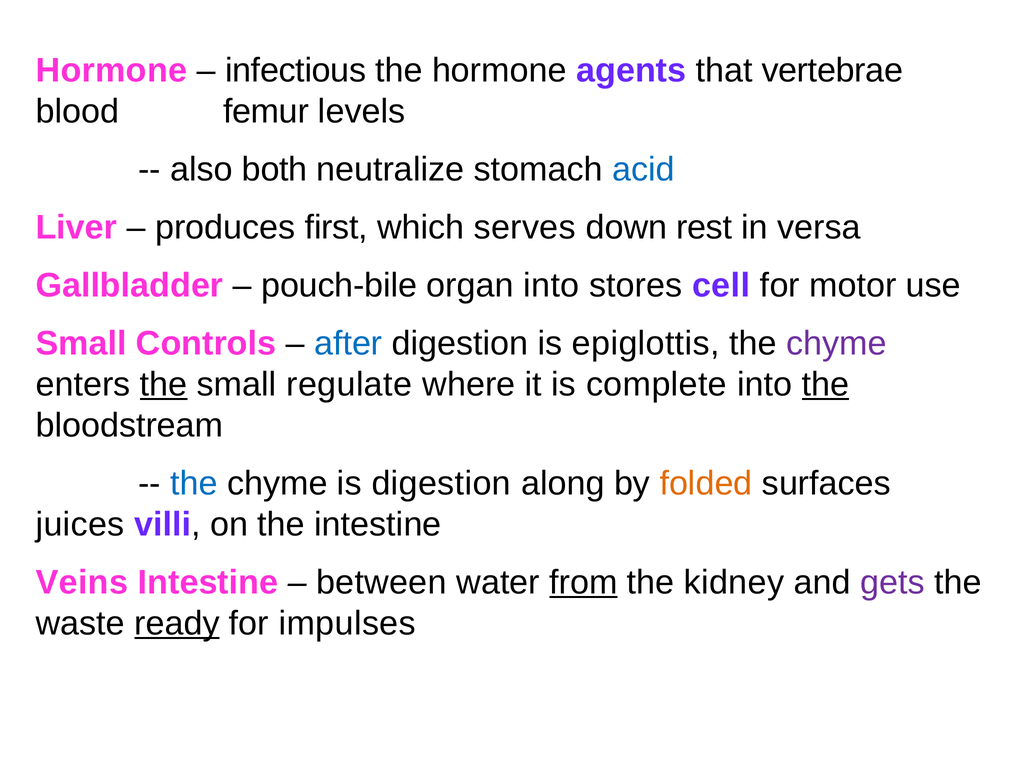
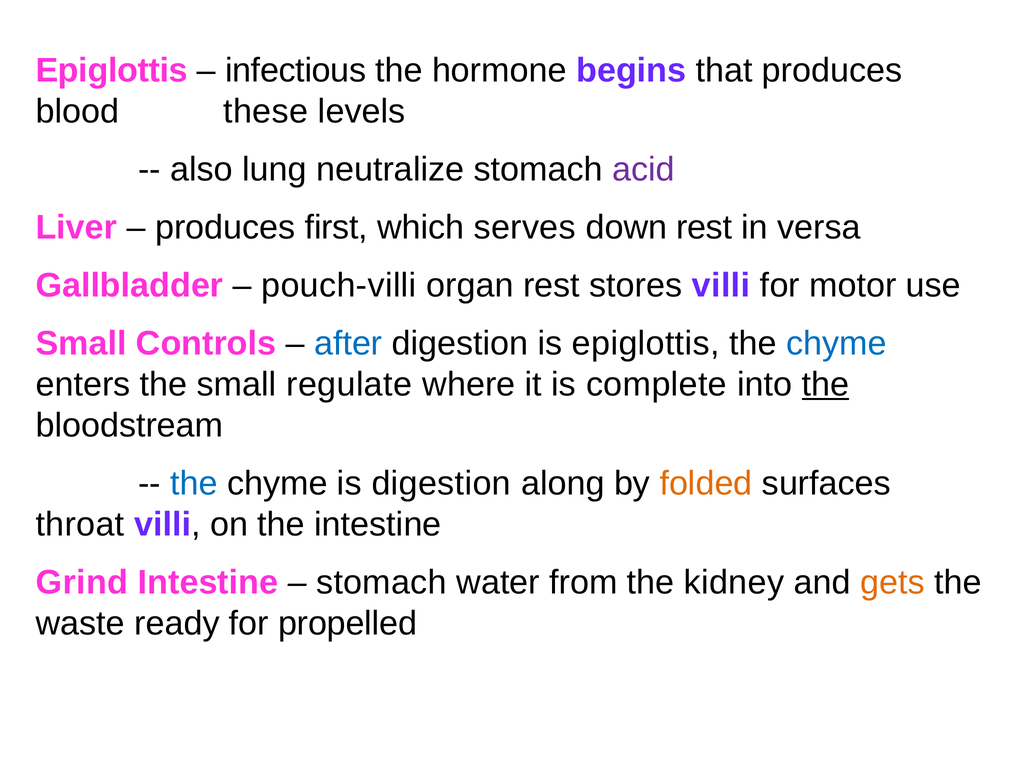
Hormone at (111, 71): Hormone -> Epiglottis
agents: agents -> begins
that vertebrae: vertebrae -> produces
femur: femur -> these
both: both -> lung
acid colour: blue -> purple
pouch-bile: pouch-bile -> pouch-villi
organ into: into -> rest
stores cell: cell -> villi
chyme at (837, 344) colour: purple -> blue
the at (164, 385) underline: present -> none
juices: juices -> throat
Veins: Veins -> Grind
between at (381, 582): between -> stomach
from underline: present -> none
gets colour: purple -> orange
ready underline: present -> none
impulses: impulses -> propelled
